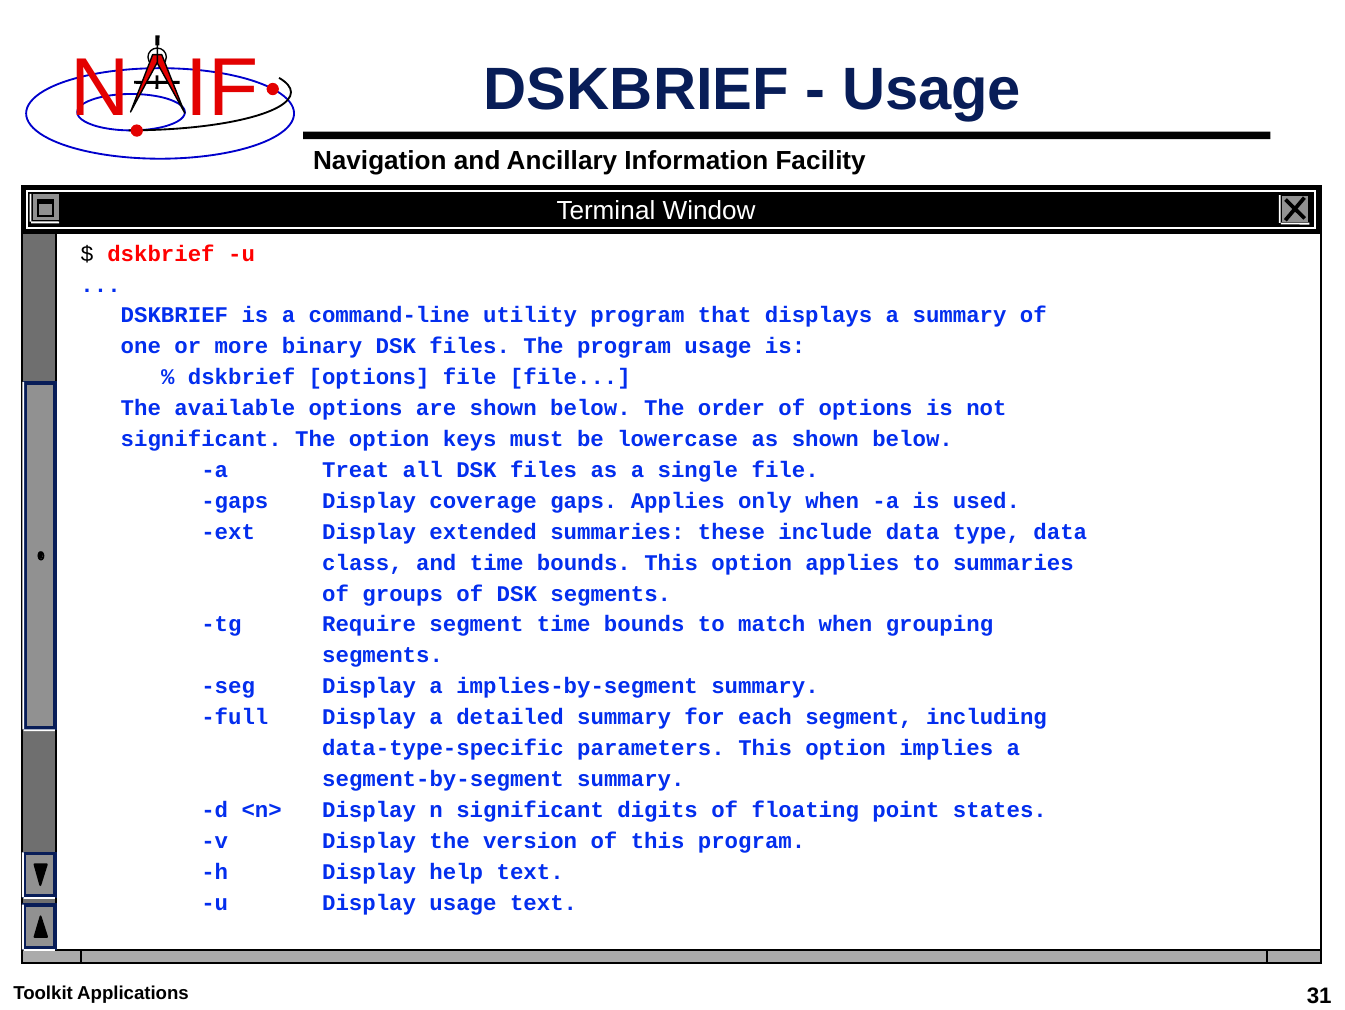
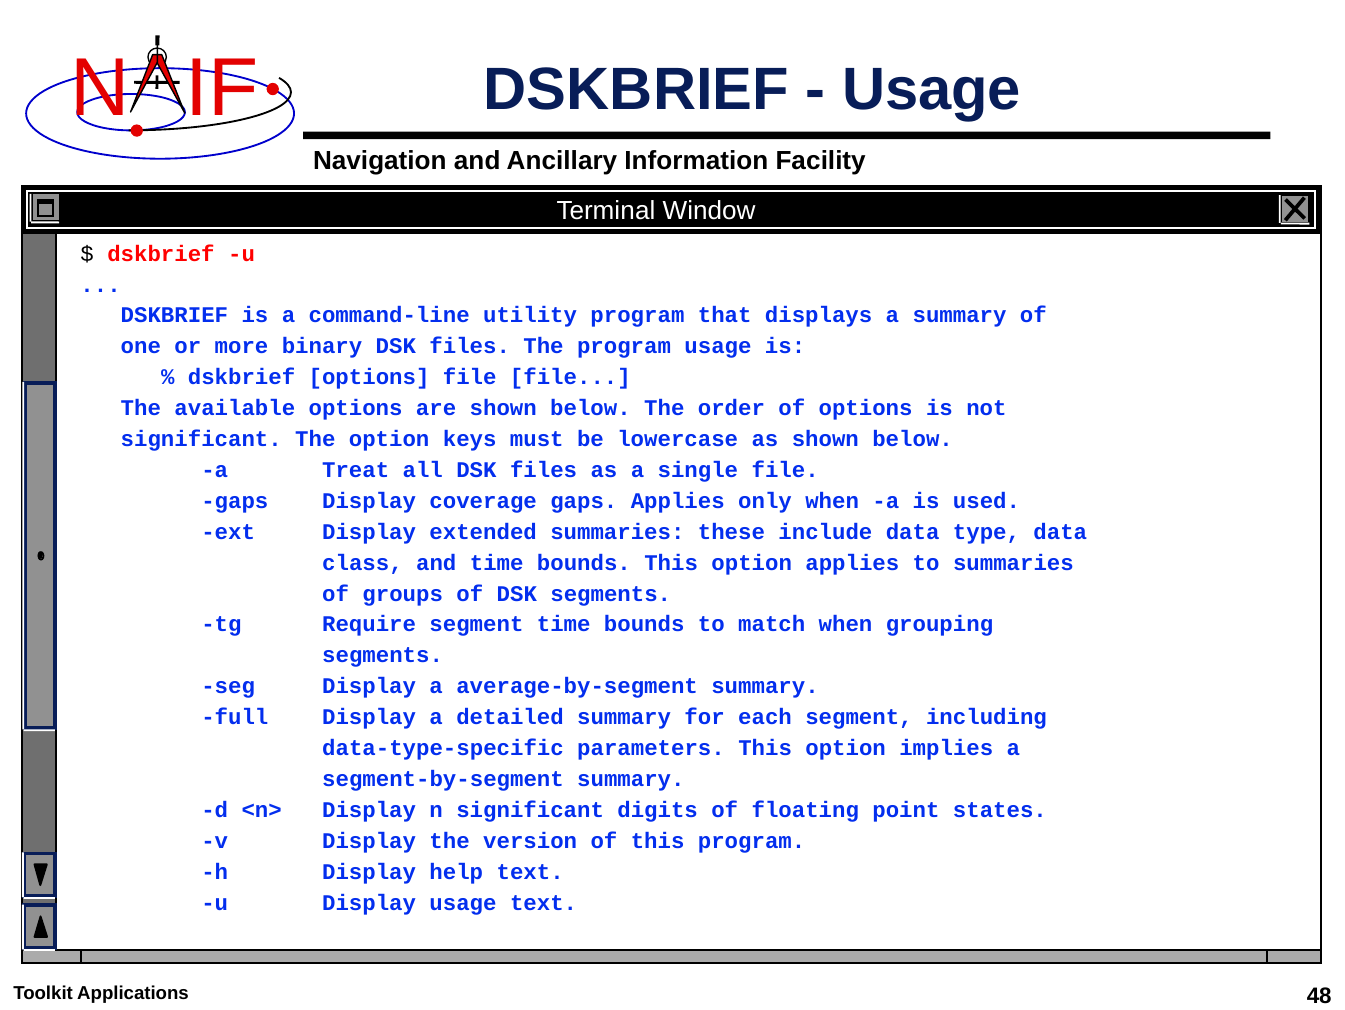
implies-by-segment: implies-by-segment -> average-by-segment
31: 31 -> 48
